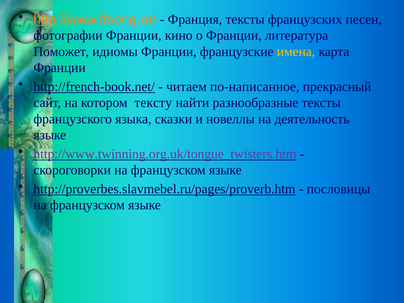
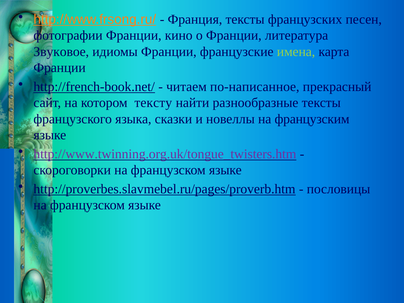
Поможет: Поможет -> Звуковое
имена colour: yellow -> light green
деятельность: деятельность -> французским
